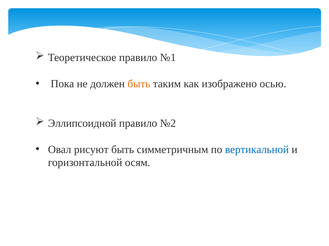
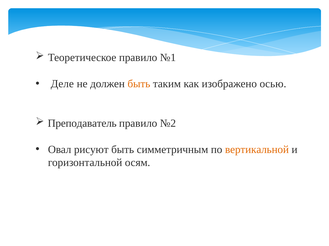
Пока: Пока -> Деле
Эллипсоидной: Эллипсоидной -> Преподаватель
вертикальной colour: blue -> orange
